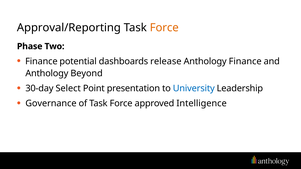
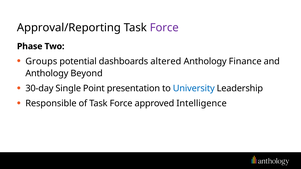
Force at (164, 28) colour: orange -> purple
Finance at (41, 61): Finance -> Groups
release: release -> altered
Select: Select -> Single
Governance: Governance -> Responsible
